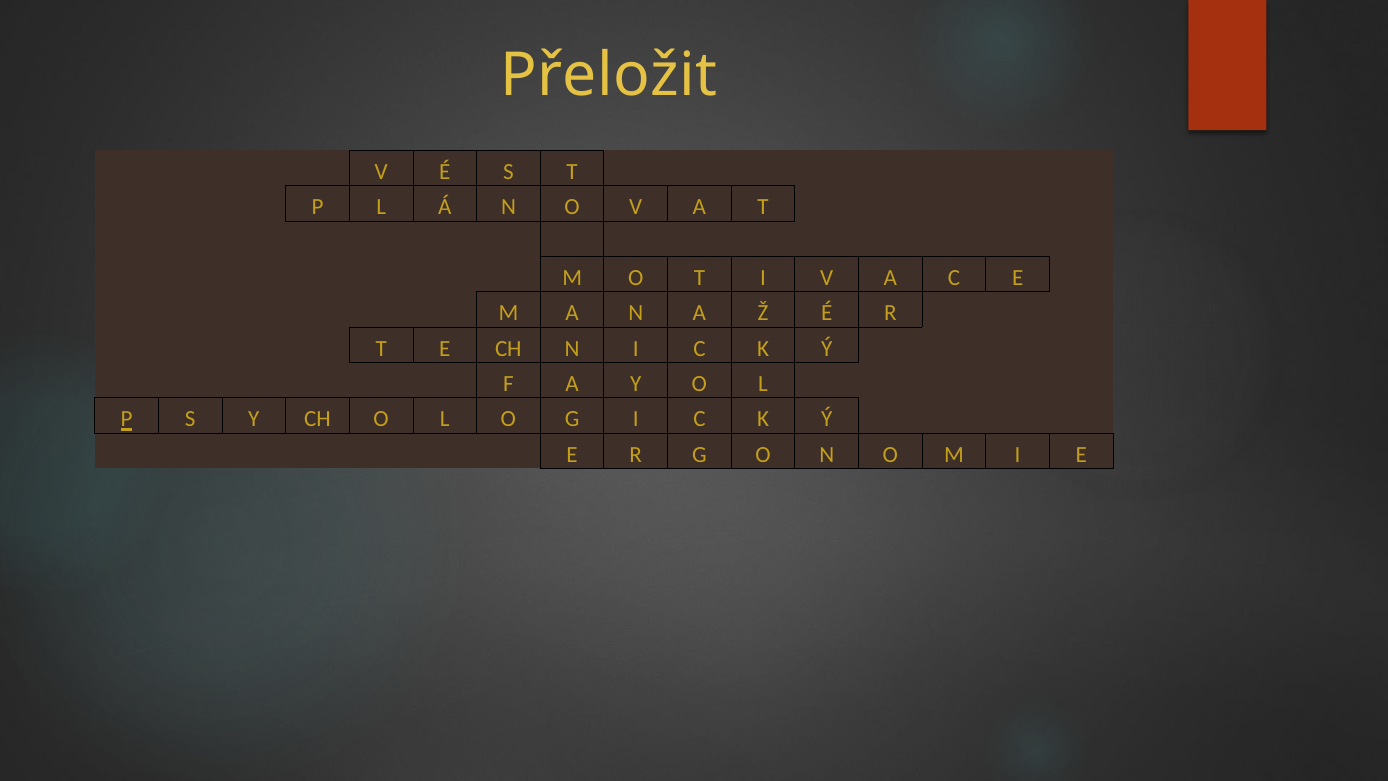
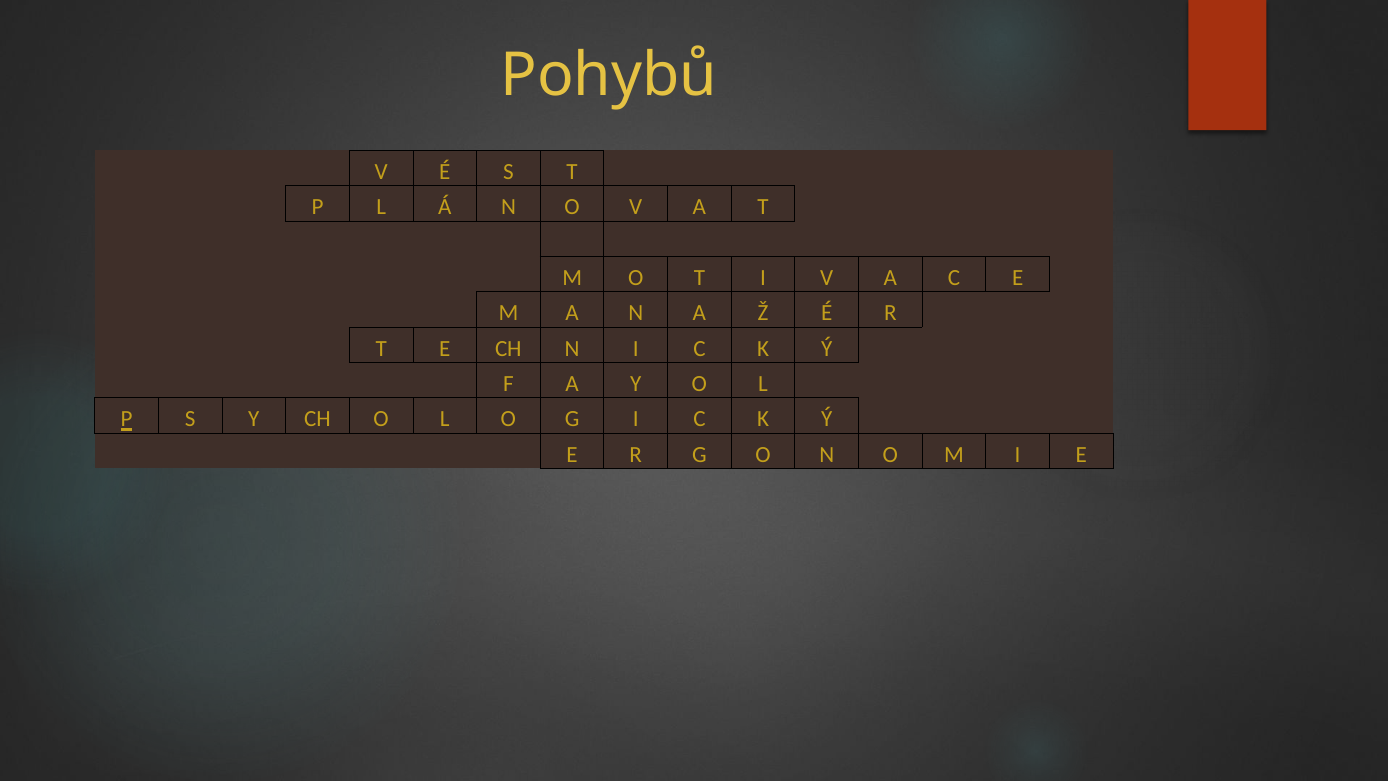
Přeložit: Přeložit -> Pohybů
